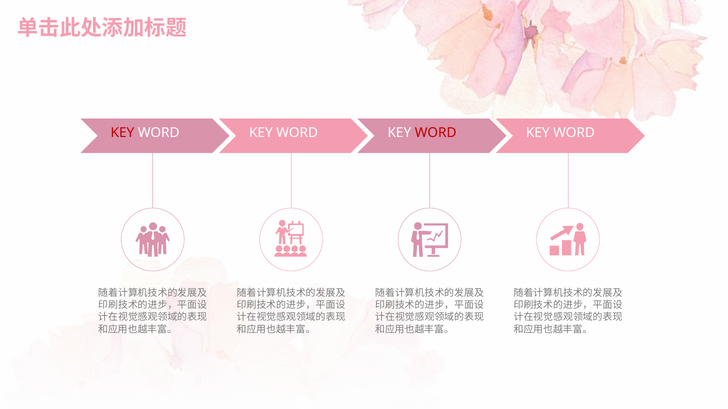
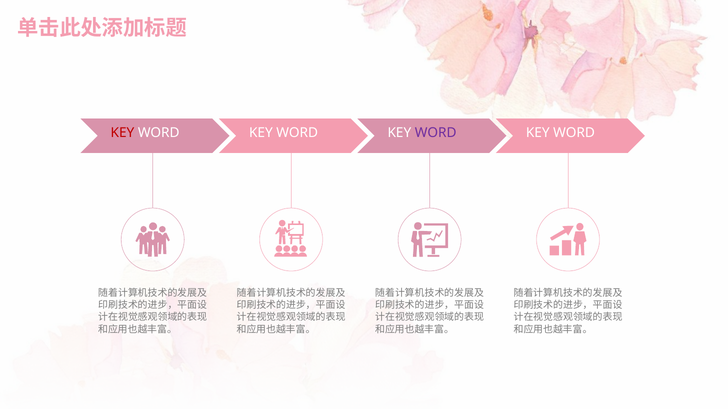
WORD at (436, 133) colour: red -> purple
